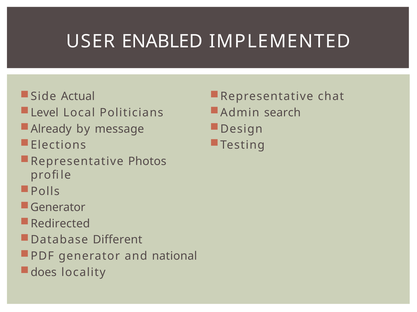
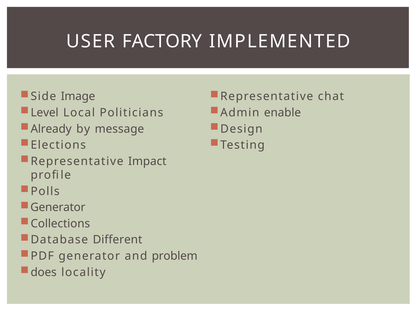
ENABLED: ENABLED -> FACTORY
Actual: Actual -> Image
search: search -> enable
Photos: Photos -> Impact
Redirected: Redirected -> Collections
national: national -> problem
